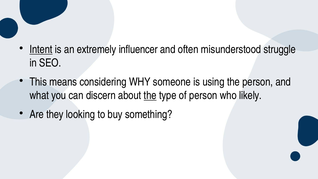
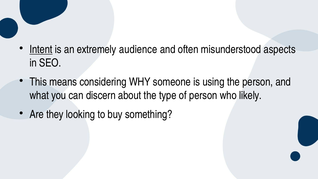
influencer: influencer -> audience
struggle: struggle -> aspects
the at (150, 95) underline: present -> none
